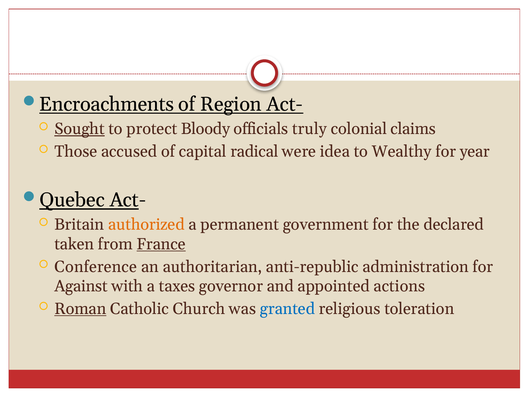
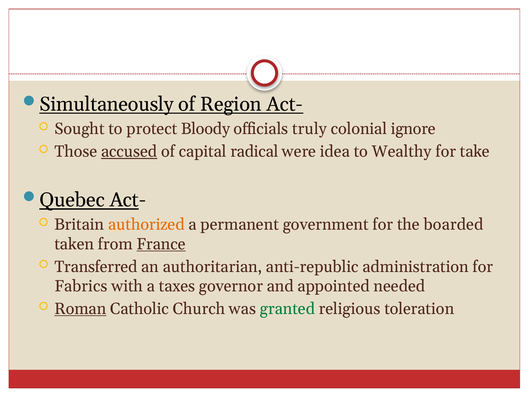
Encroachments: Encroachments -> Simultaneously
Sought underline: present -> none
claims: claims -> ignore
accused underline: none -> present
year: year -> take
declared: declared -> boarded
Conference: Conference -> Transferred
Against: Against -> Fabrics
actions: actions -> needed
granted colour: blue -> green
